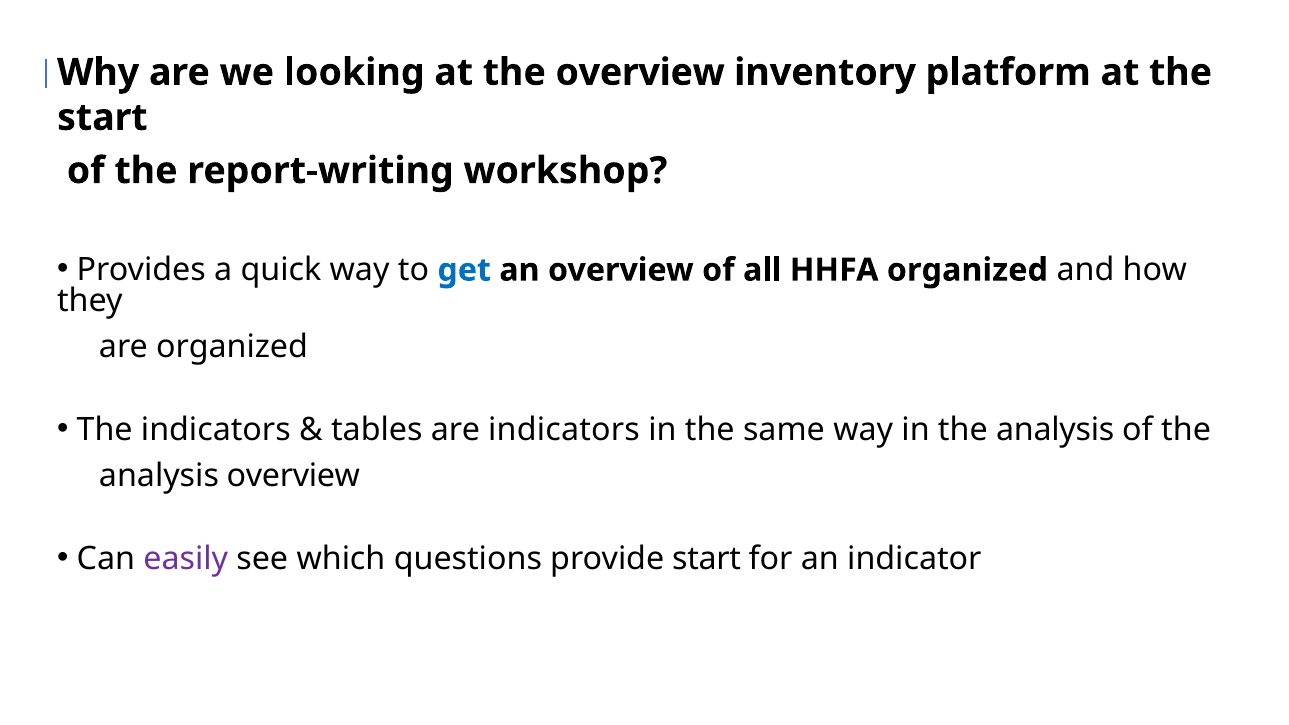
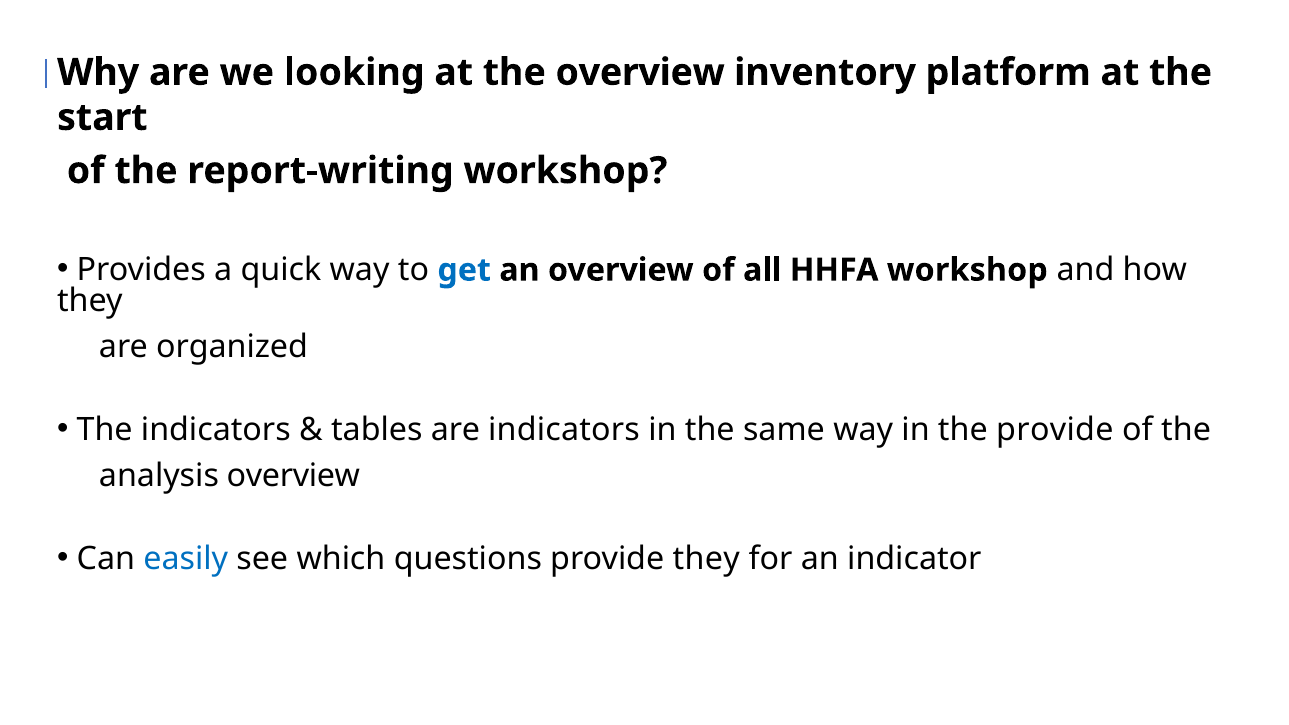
HHFA organized: organized -> workshop
in the analysis: analysis -> provide
easily colour: purple -> blue
provide start: start -> they
